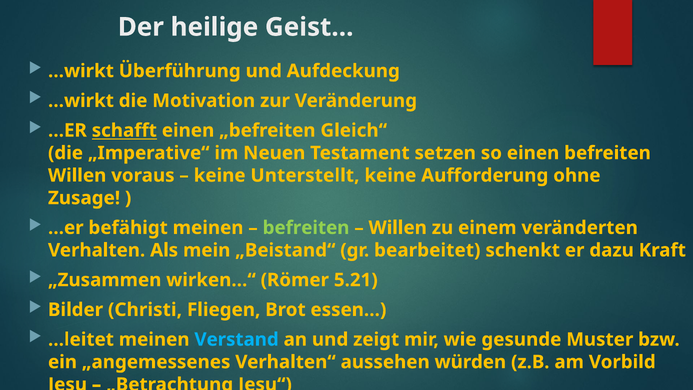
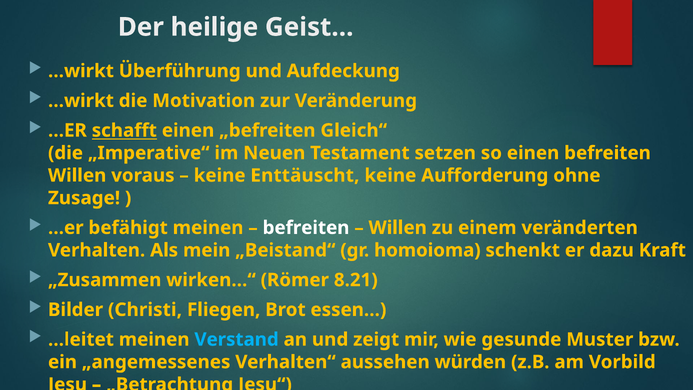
Unterstellt: Unterstellt -> Enttäuscht
befreiten at (306, 228) colour: light green -> white
bearbeitet: bearbeitet -> homoioma
5.21: 5.21 -> 8.21
